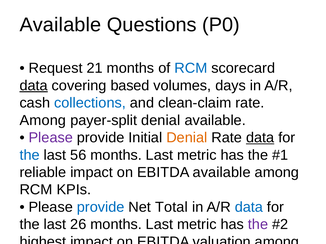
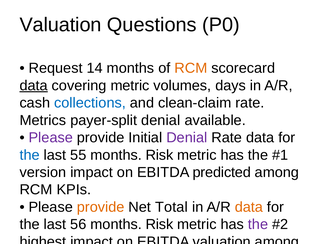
Available at (60, 25): Available -> Valuation
21: 21 -> 14
RCM at (191, 68) colour: blue -> orange
covering based: based -> metric
Among at (43, 121): Among -> Metrics
Denial at (187, 138) colour: orange -> purple
data at (260, 138) underline: present -> none
56: 56 -> 55
Last at (159, 155): Last -> Risk
reliable: reliable -> version
EBITDA available: available -> predicted
provide at (101, 207) colour: blue -> orange
data at (249, 207) colour: blue -> orange
26: 26 -> 56
Last at (159, 225): Last -> Risk
